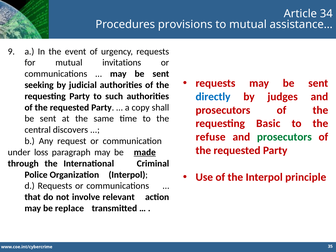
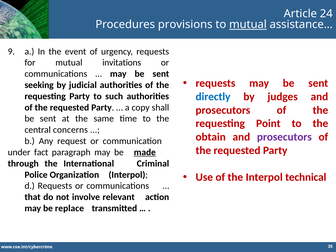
34: 34 -> 24
mutual at (248, 25) underline: none -> present
Basic: Basic -> Point
discovers: discovers -> concerns
refuse: refuse -> obtain
prosecutors at (284, 137) colour: green -> purple
loss: loss -> fact
principle: principle -> technical
